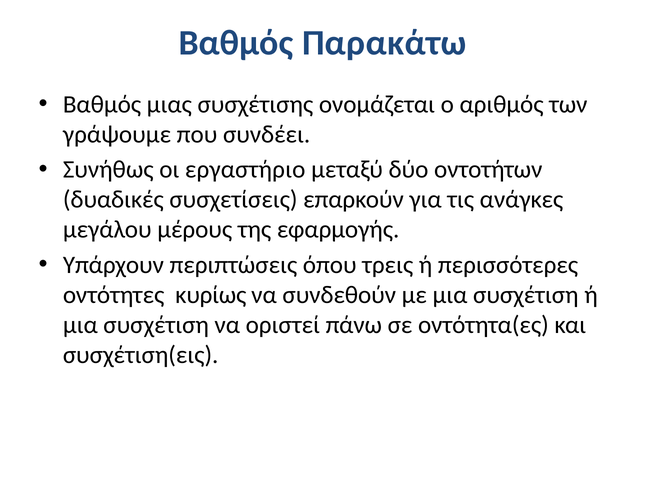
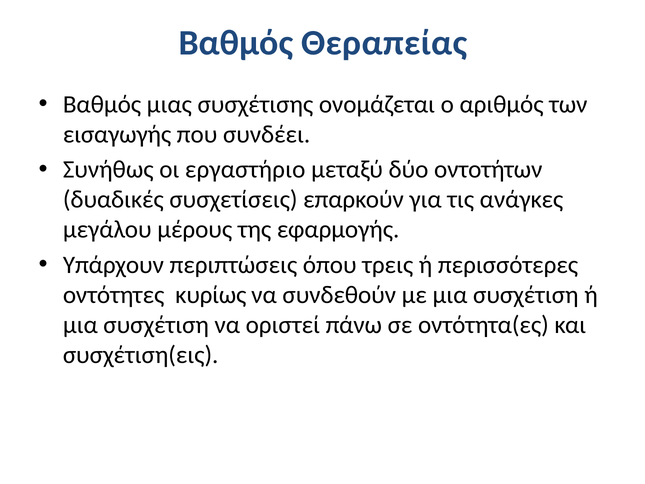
Παρακάτω: Παρακάτω -> Θεραπείας
γράψουμε: γράψουμε -> εισαγωγής
